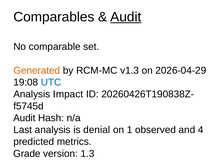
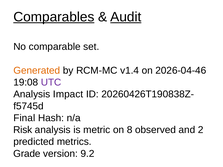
Comparables underline: none -> present
v1.3: v1.3 -> v1.4
2026-04-29: 2026-04-29 -> 2026-04-46
UTC colour: blue -> purple
Audit at (24, 118): Audit -> Final
Last: Last -> Risk
denial: denial -> metric
1: 1 -> 8
4: 4 -> 2
1.3: 1.3 -> 9.2
